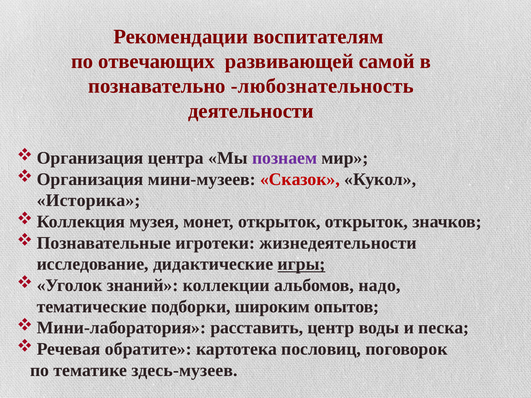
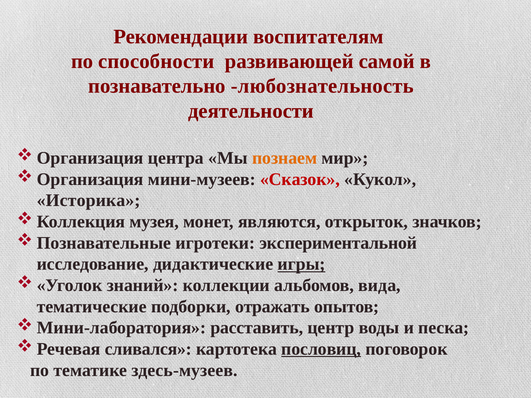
отвечающих: отвечающих -> способности
познаем colour: purple -> orange
монет открыток: открыток -> являются
жизнедеятельности: жизнедеятельности -> экспериментальной
надо: надо -> вида
широким: широким -> отражать
обратите: обратите -> сливался
пословиц underline: none -> present
